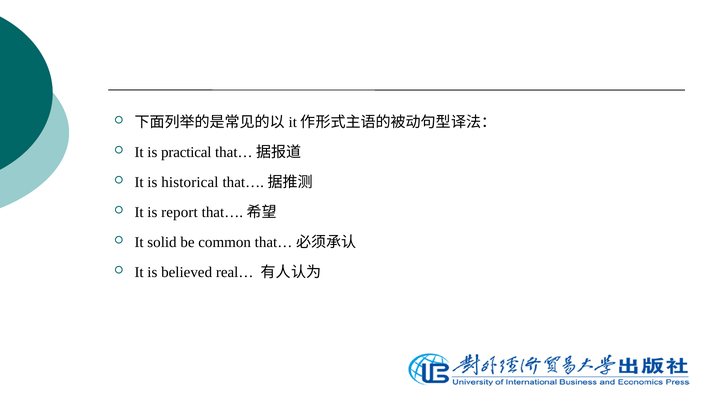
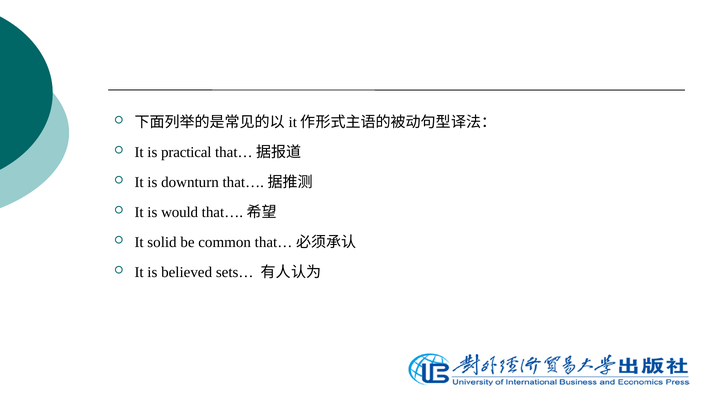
historical: historical -> downturn
report: report -> would
real…: real… -> sets…
